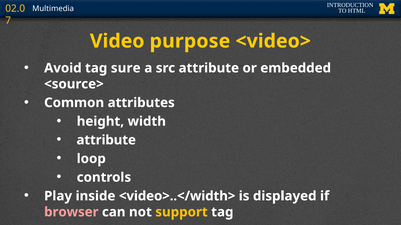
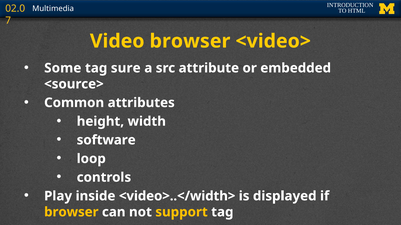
Video purpose: purpose -> browser
Avoid: Avoid -> Some
attribute at (106, 140): attribute -> software
browser at (71, 213) colour: pink -> yellow
